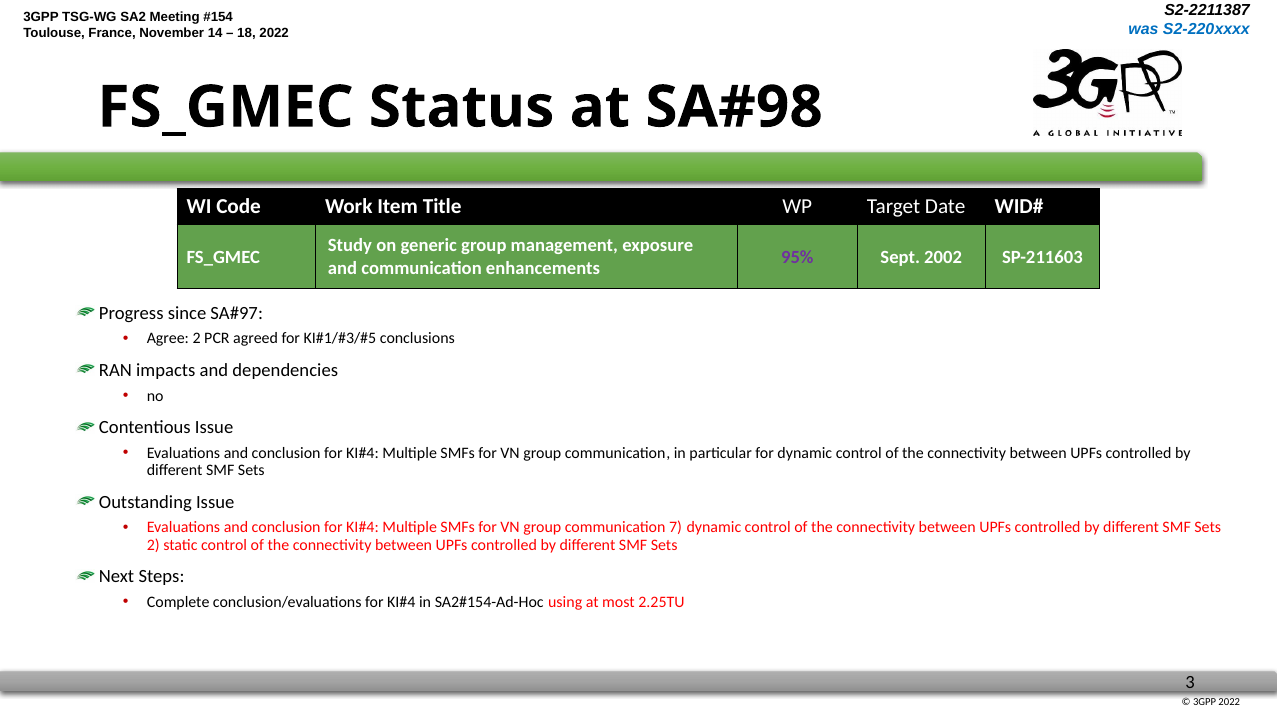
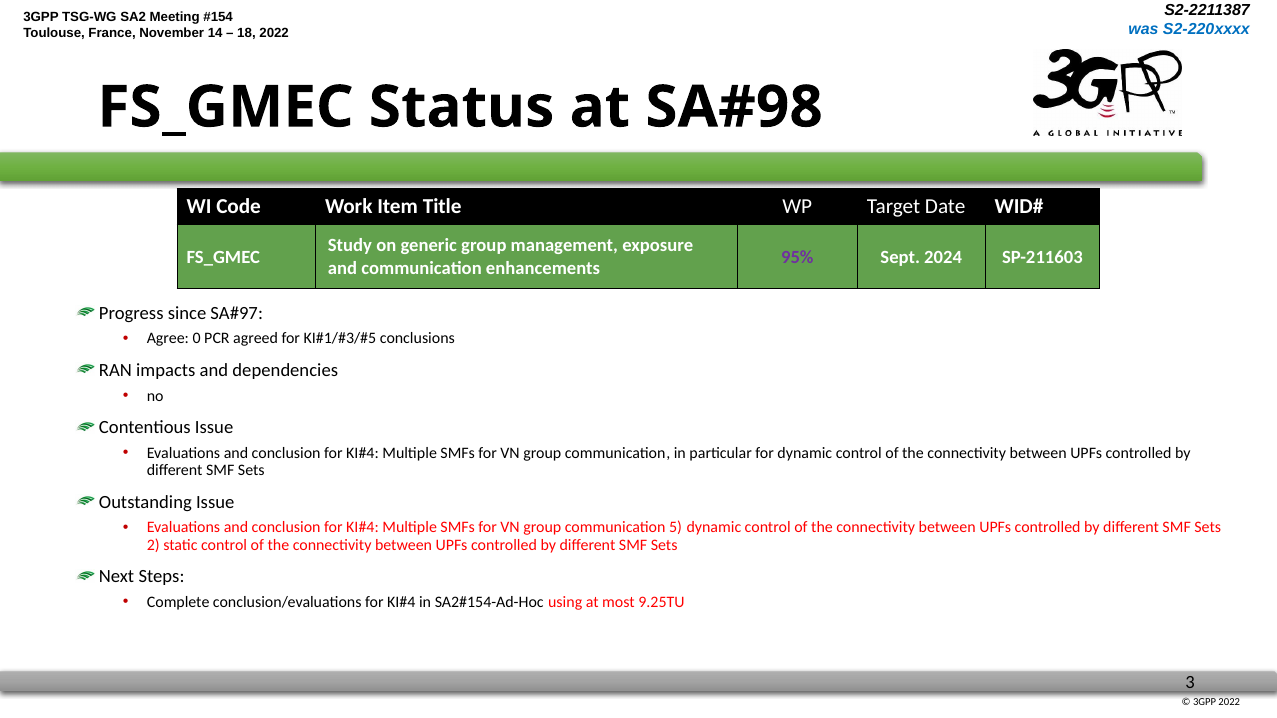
2002: 2002 -> 2024
Agree 2: 2 -> 0
7: 7 -> 5
2.25TU: 2.25TU -> 9.25TU
